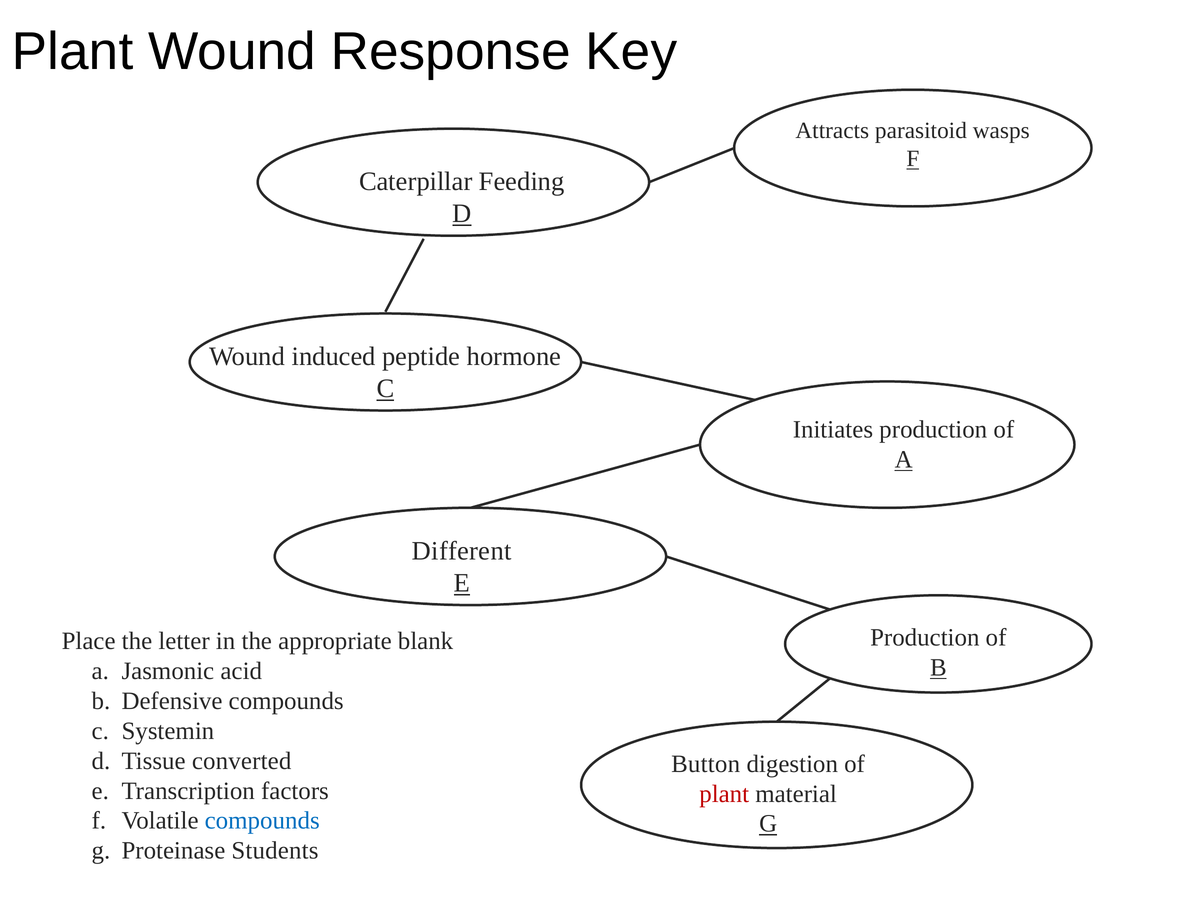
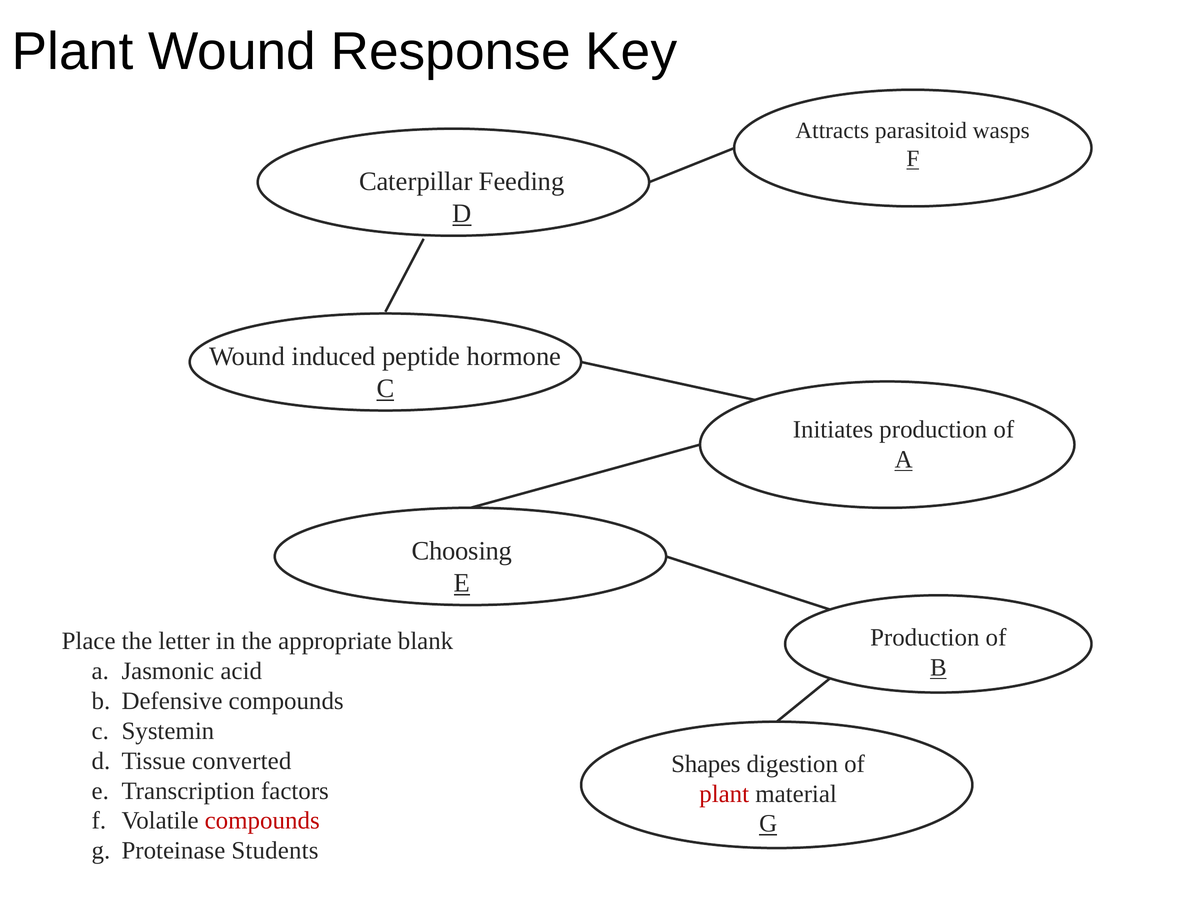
Different: Different -> Choosing
Button: Button -> Shapes
compounds at (262, 821) colour: blue -> red
